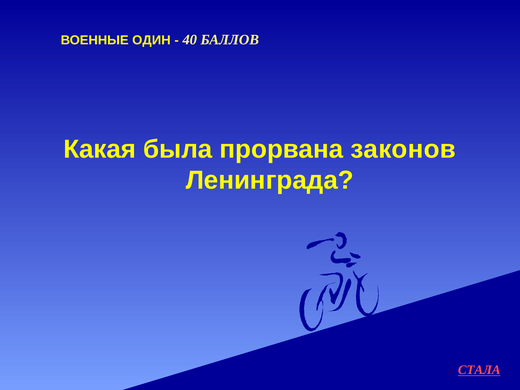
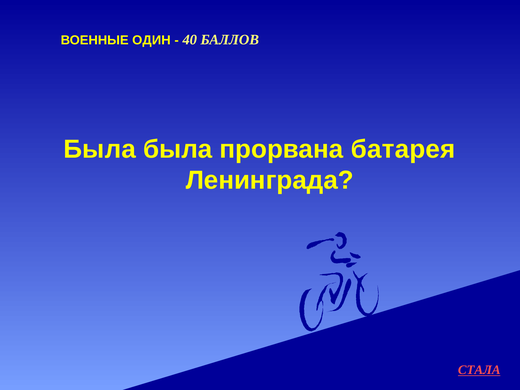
Какая at (100, 149): Какая -> Была
законов: законов -> батарея
